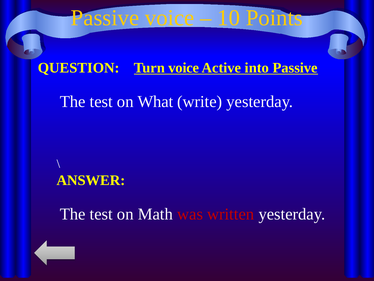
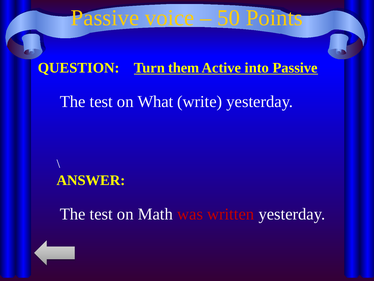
10: 10 -> 50
Turn voice: voice -> them
